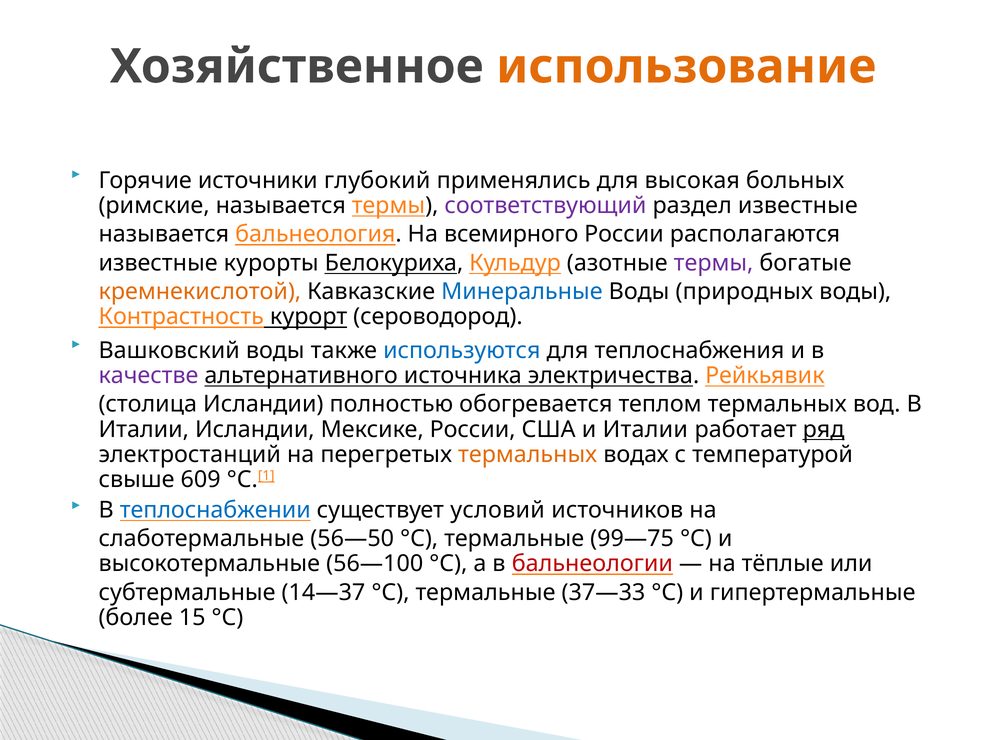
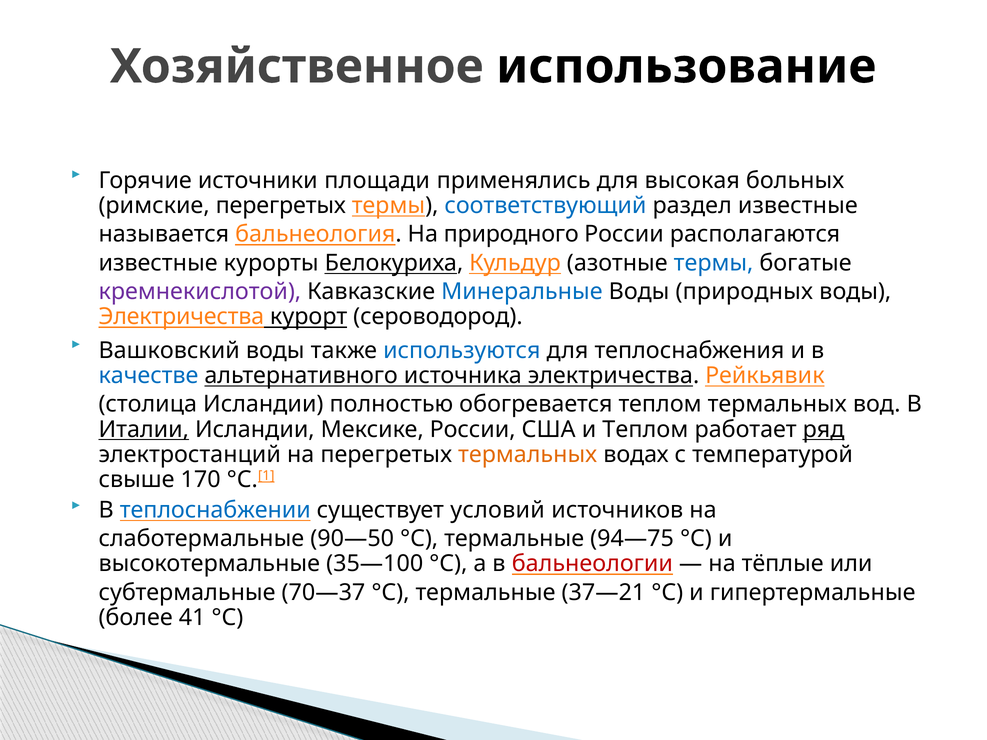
использование colour: orange -> black
глубокий: глубокий -> площади
римские называется: называется -> перегретых
соответствующий colour: purple -> blue
всемирного: всемирного -> природного
термы at (714, 263) colour: purple -> blue
кремнекислотой colour: orange -> purple
Контрастность at (181, 317): Контрастность -> Электричества
качестве colour: purple -> blue
Италии at (144, 430) underline: none -> present
и Италии: Италии -> Теплом
609: 609 -> 170
56—50: 56—50 -> 90—50
99—75: 99—75 -> 94—75
56—100: 56—100 -> 35—100
14—37: 14—37 -> 70—37
37—33: 37—33 -> 37—21
15: 15 -> 41
